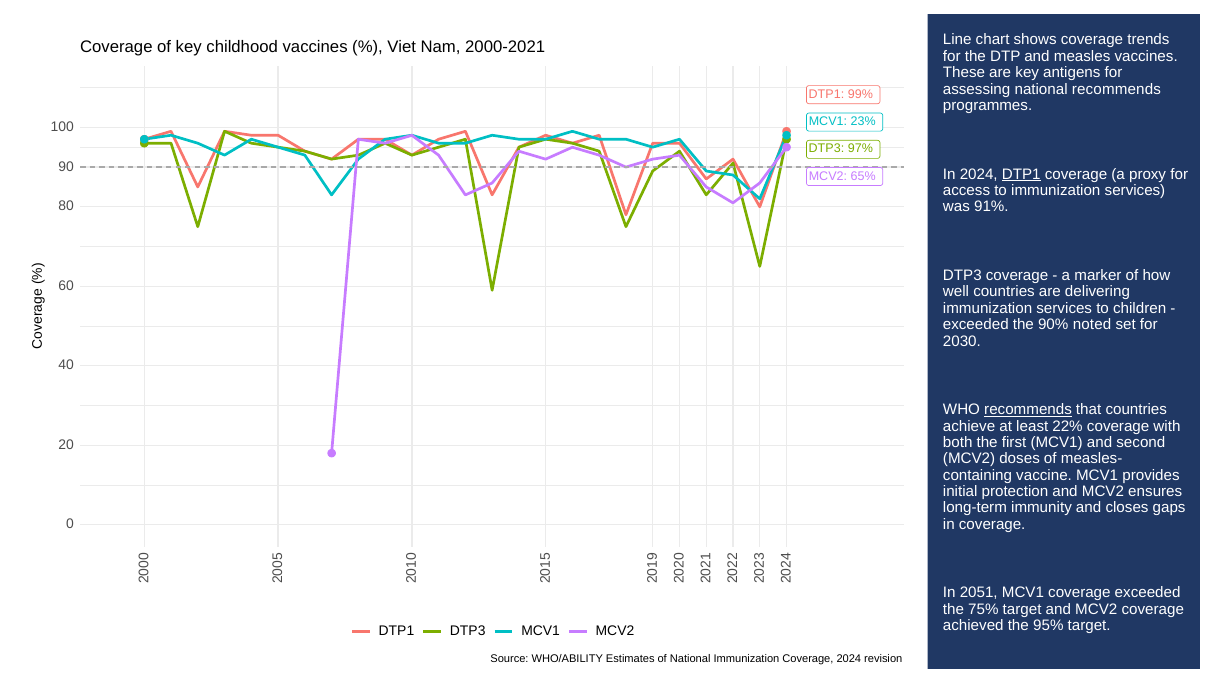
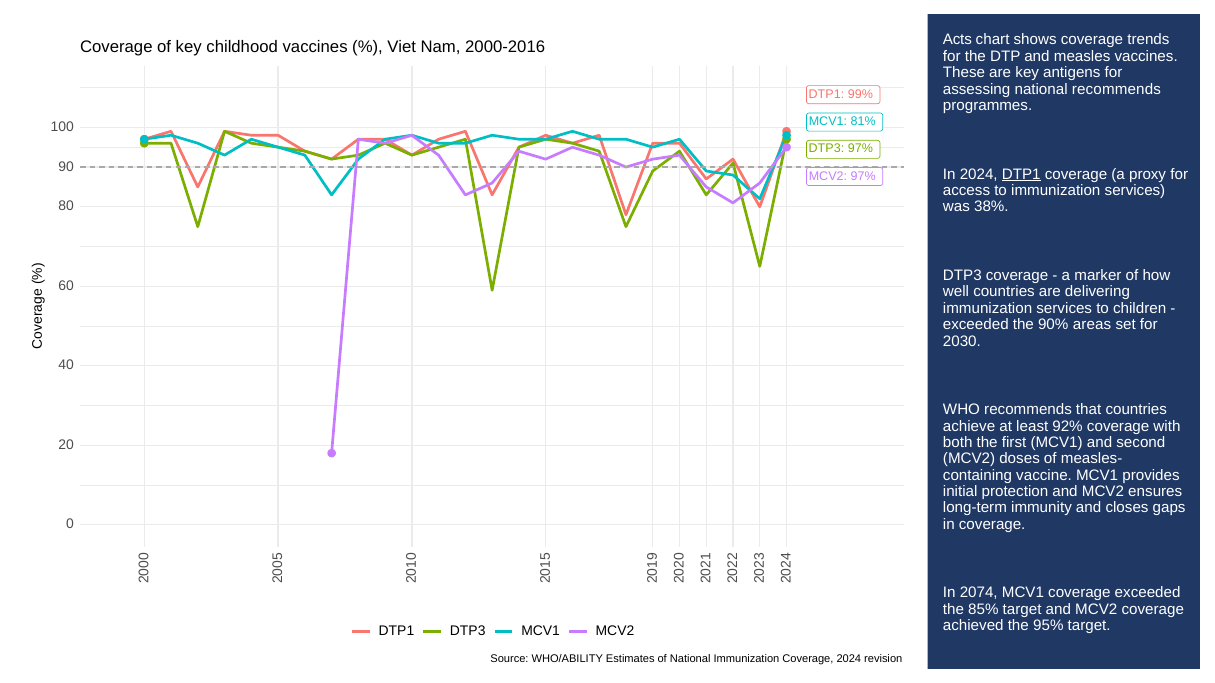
Line: Line -> Acts
2000-2021: 2000-2021 -> 2000-2016
23%: 23% -> 81%
MCV2 65%: 65% -> 97%
91%: 91% -> 38%
noted: noted -> areas
recommends at (1028, 410) underline: present -> none
22%: 22% -> 92%
2051: 2051 -> 2074
75%: 75% -> 85%
